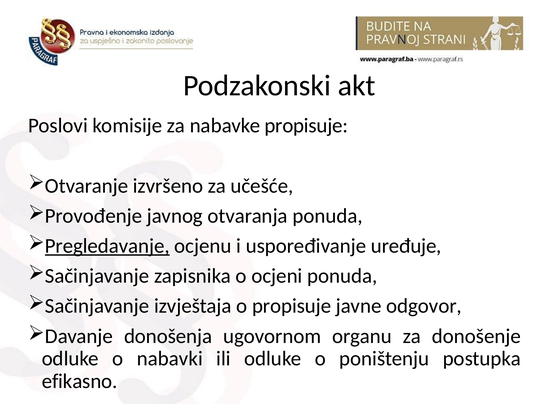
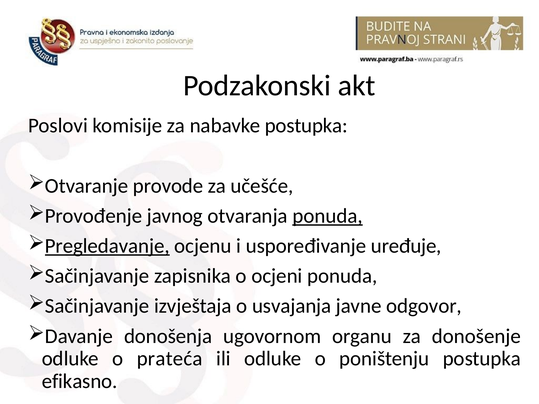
nabavke propisuje: propisuje -> postupka
izvršeno: izvršeno -> provode
ponuda at (328, 216) underline: none -> present
o propisuje: propisuje -> usvajanja
nabavki: nabavki -> prateća
